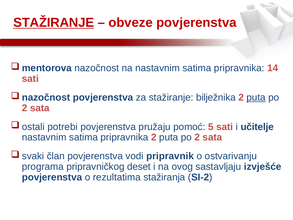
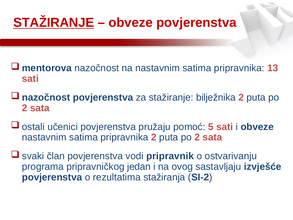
14: 14 -> 13
puta at (256, 97) underline: present -> none
potrebi: potrebi -> učenici
i učitelje: učitelje -> obveze
deset: deset -> jedan
